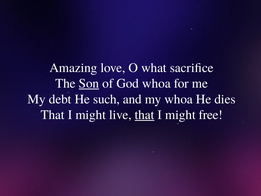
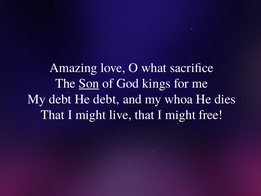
God whoa: whoa -> kings
He such: such -> debt
that at (145, 115) underline: present -> none
